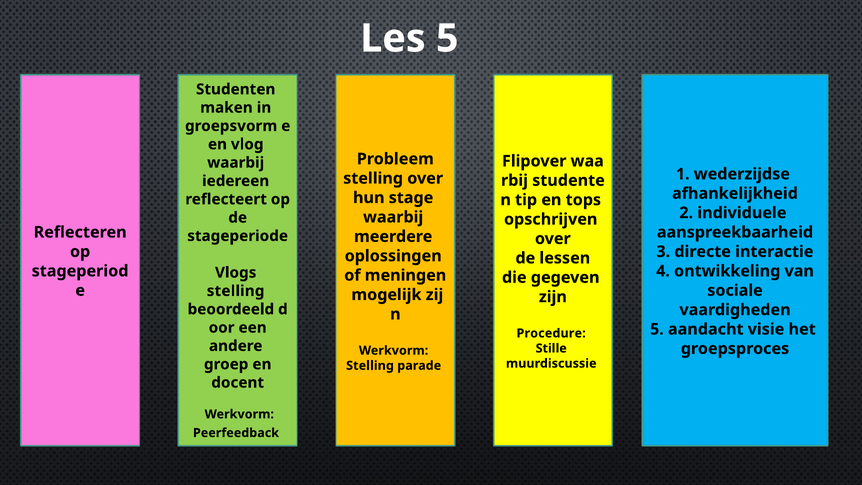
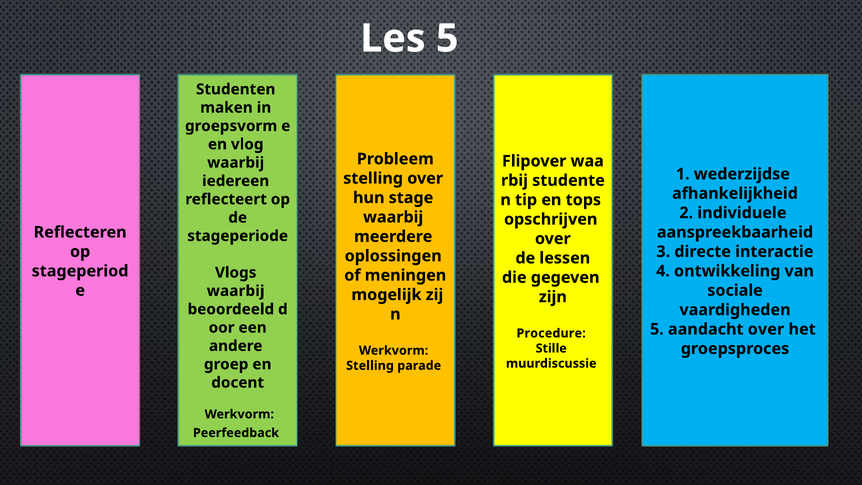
stelling at (236, 291): stelling -> waarbij
aandacht visie: visie -> over
